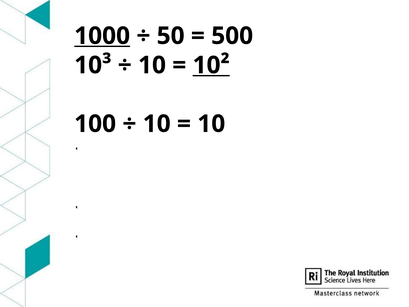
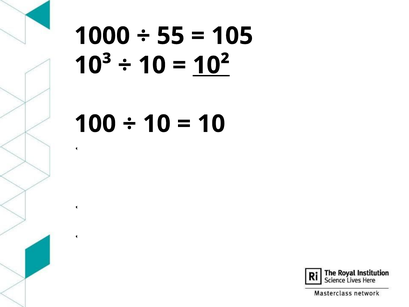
1000 underline: present -> none
50: 50 -> 55
500: 500 -> 105
